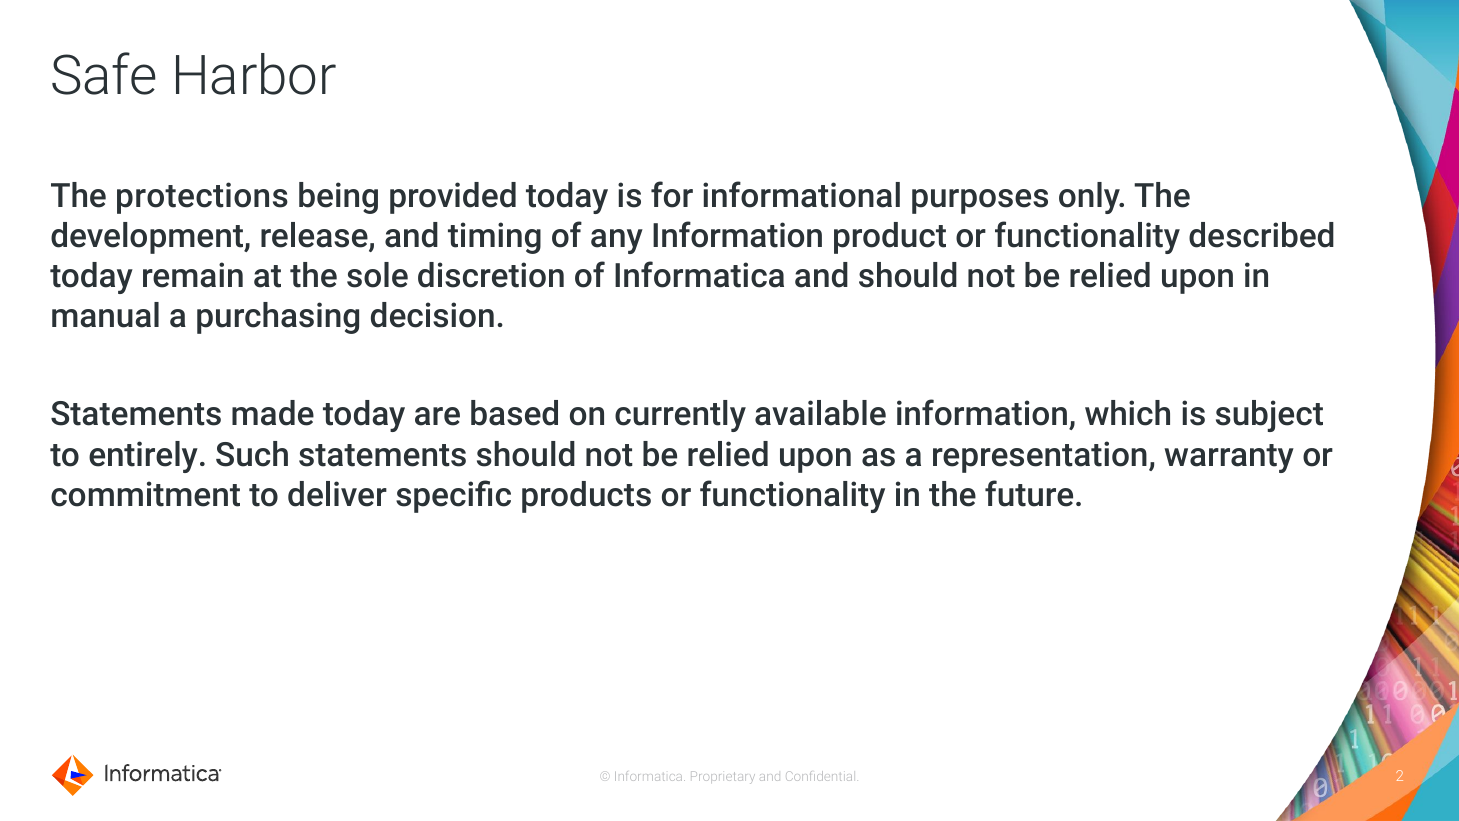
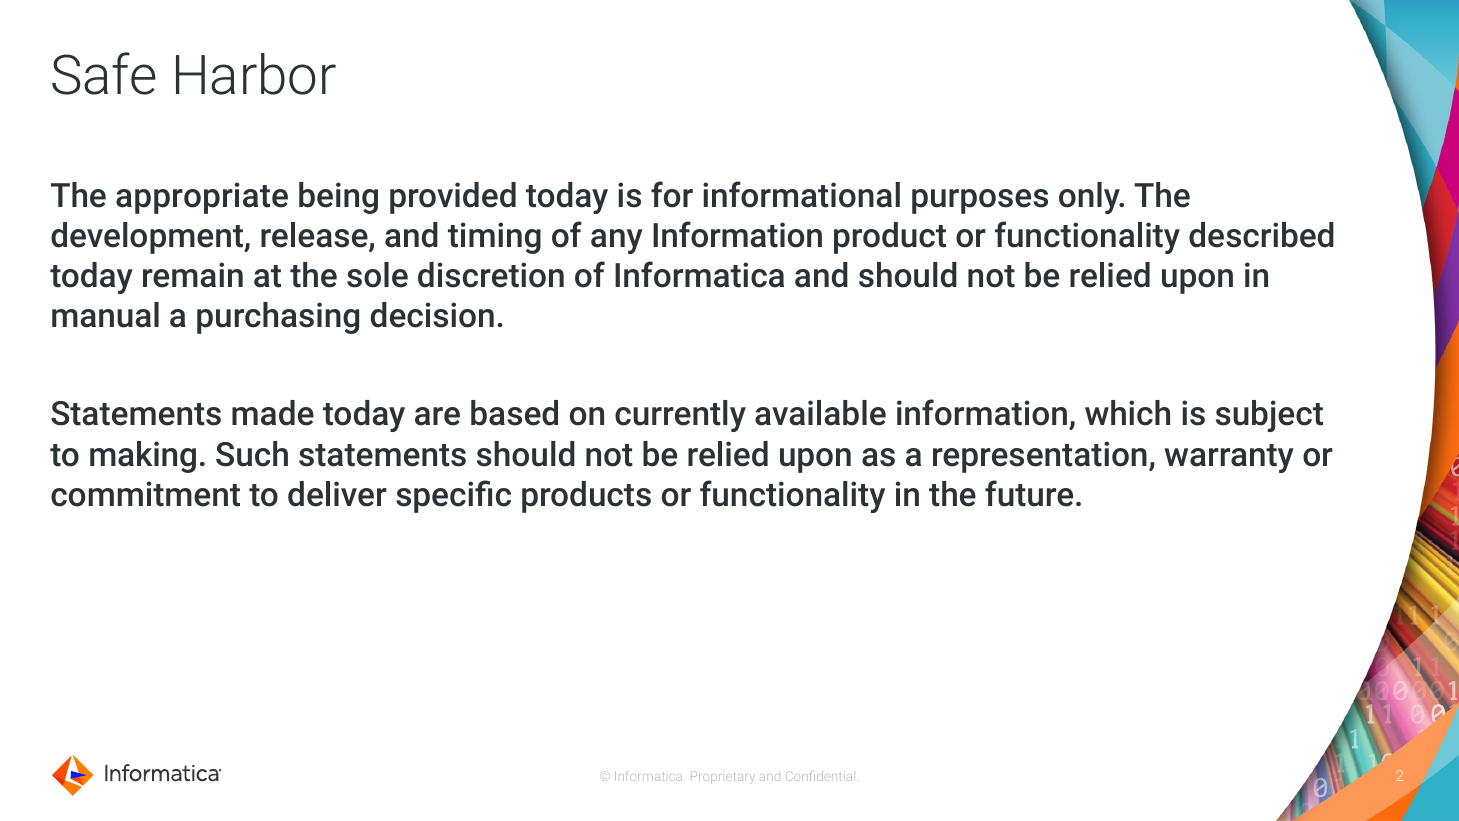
protections: protections -> appropriate
entirely: entirely -> making
